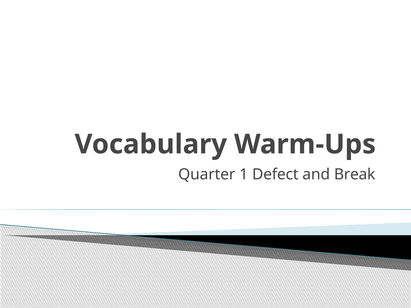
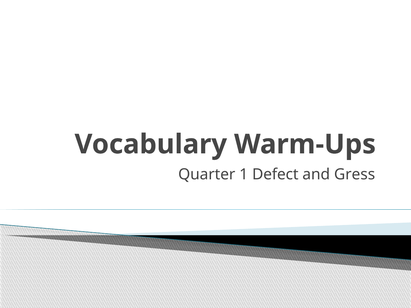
Break: Break -> Gress
